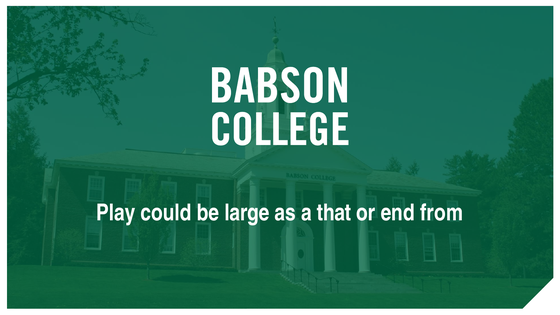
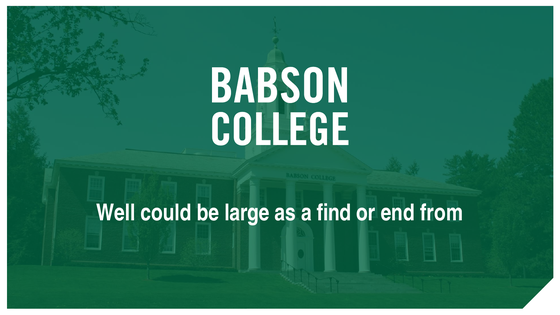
Play: Play -> Well
that: that -> find
